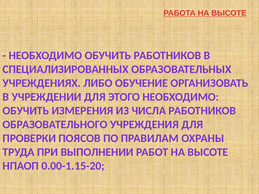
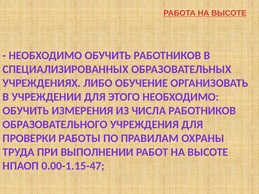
ПОЯСОВ: ПОЯСОВ -> РАБОТЫ
0.00-1.15-20: 0.00-1.15-20 -> 0.00-1.15-47
